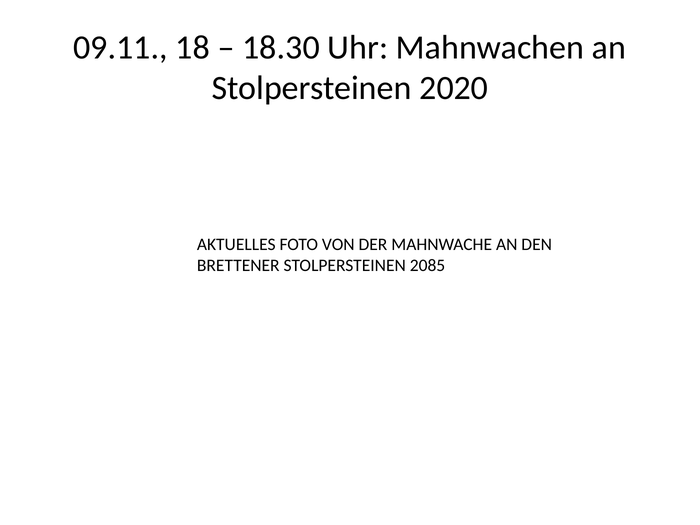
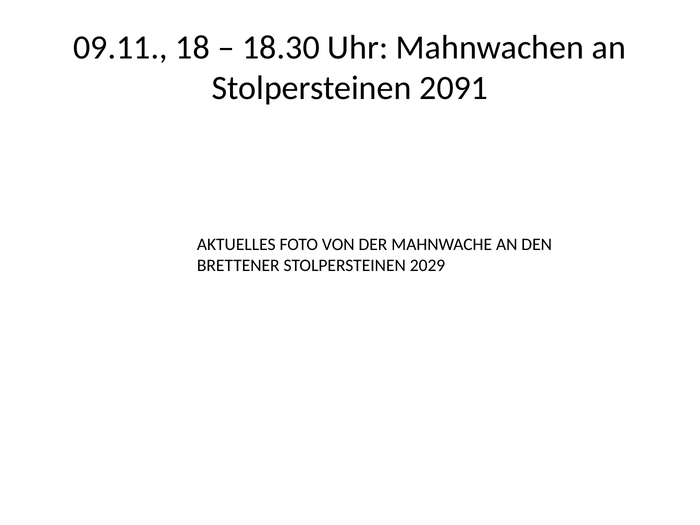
2020: 2020 -> 2091
2085: 2085 -> 2029
